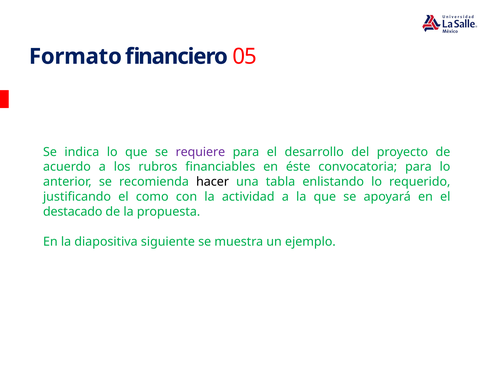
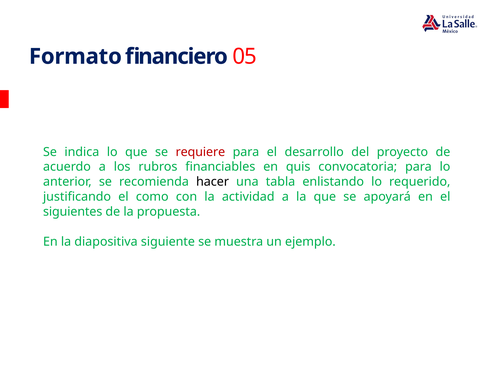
requiere colour: purple -> red
éste: éste -> quis
destacado: destacado -> siguientes
